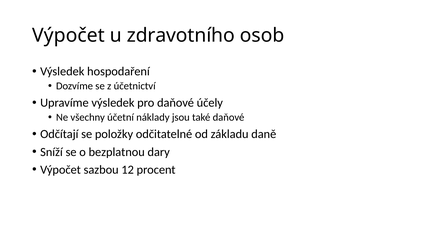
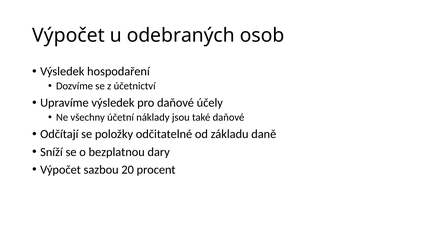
zdravotního: zdravotního -> odebraných
12: 12 -> 20
